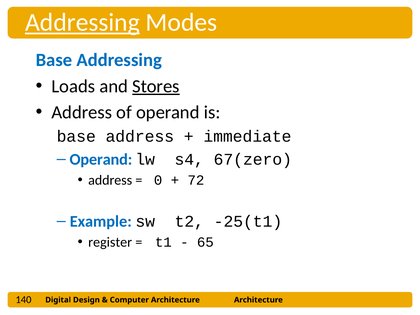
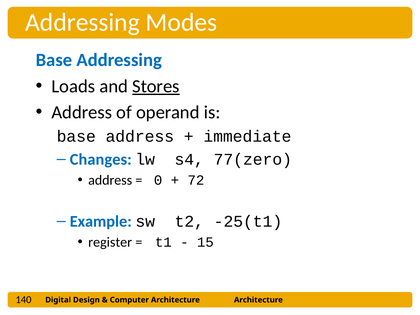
Addressing at (82, 22) underline: present -> none
Operand at (101, 159): Operand -> Changes
67(zero: 67(zero -> 77(zero
65: 65 -> 15
